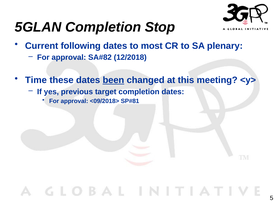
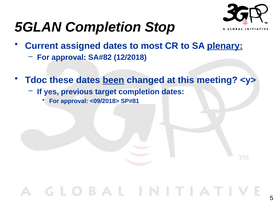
following: following -> assigned
plenary underline: none -> present
Time: Time -> Tdoc
